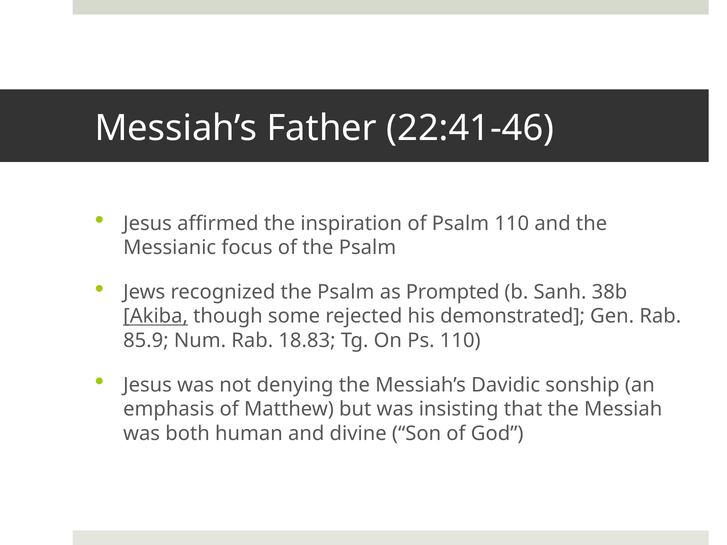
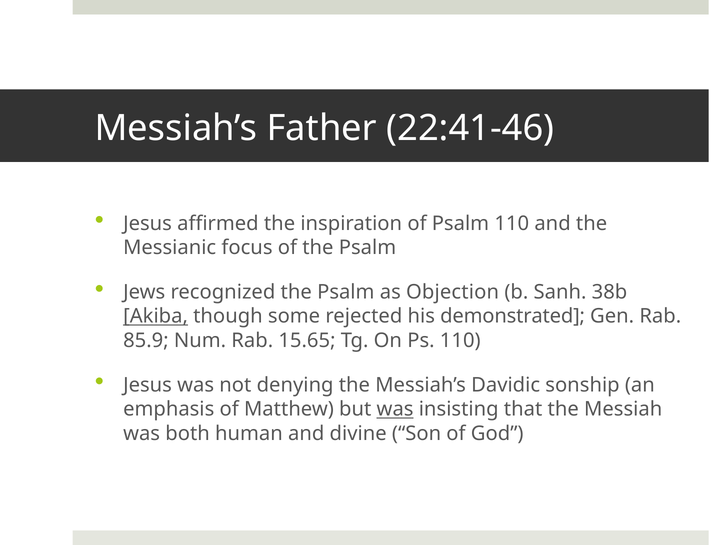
Prompted: Prompted -> Objection
18.83: 18.83 -> 15.65
was at (395, 409) underline: none -> present
